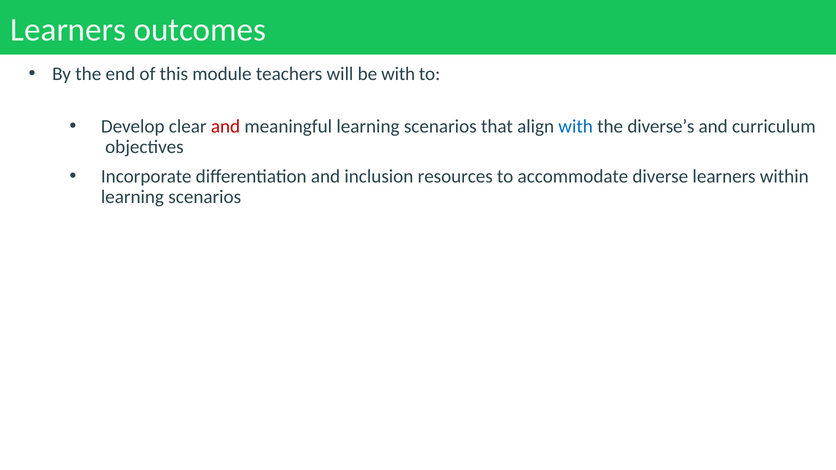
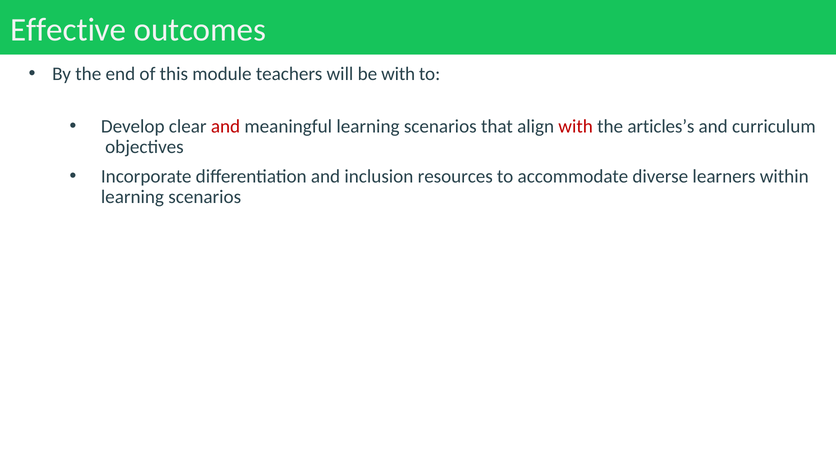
Learners at (68, 30): Learners -> Effective
with at (576, 126) colour: blue -> red
diverse’s: diverse’s -> articles’s
